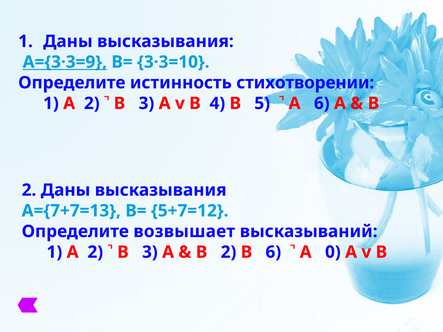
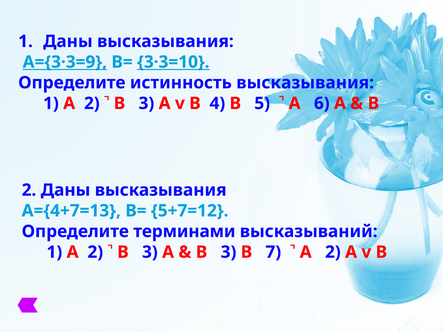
3·3=10 underline: none -> present
истинность стихотворении: стихотворении -> высказывания
А={7+7=13: А={7+7=13 -> А={4+7=13
возвышает: возвышает -> терминами
2 at (229, 252): 2 -> 3
В 6: 6 -> 7
2 А 0: 0 -> 2
